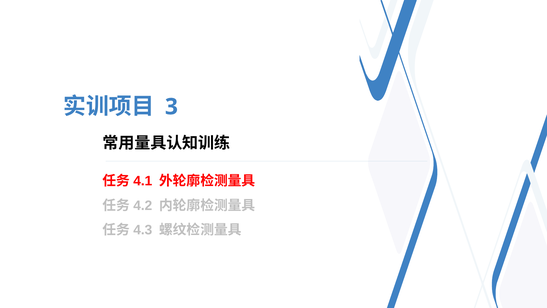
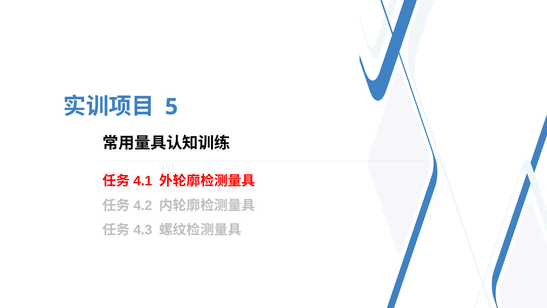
3: 3 -> 5
